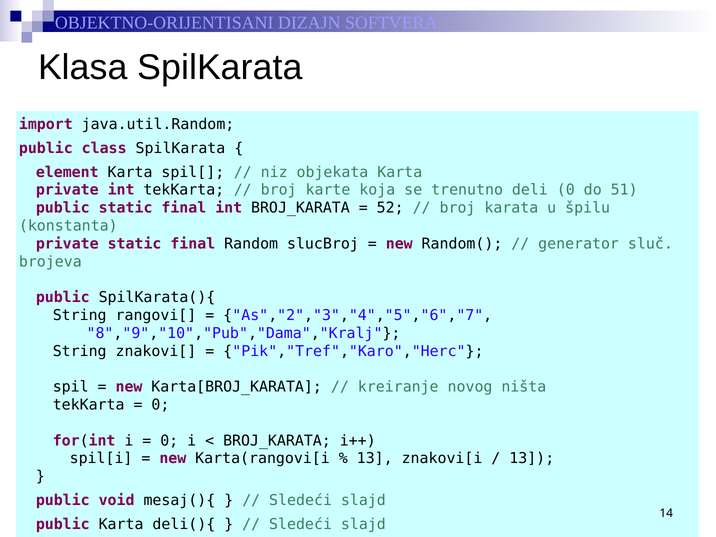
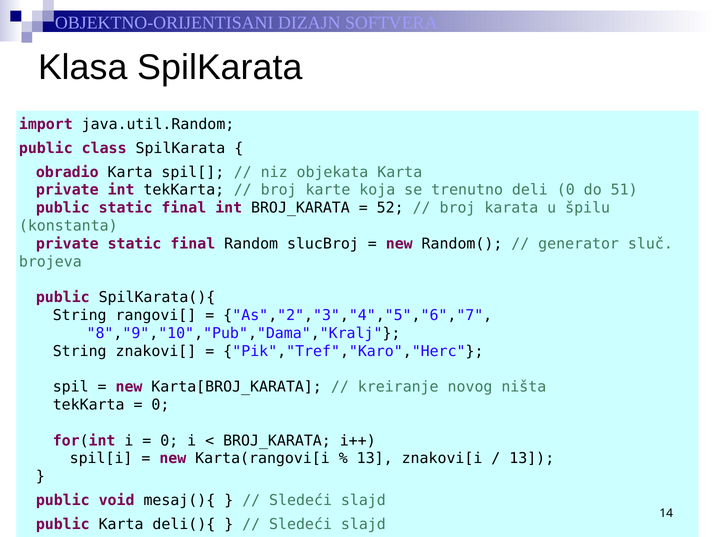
element: element -> obradio
